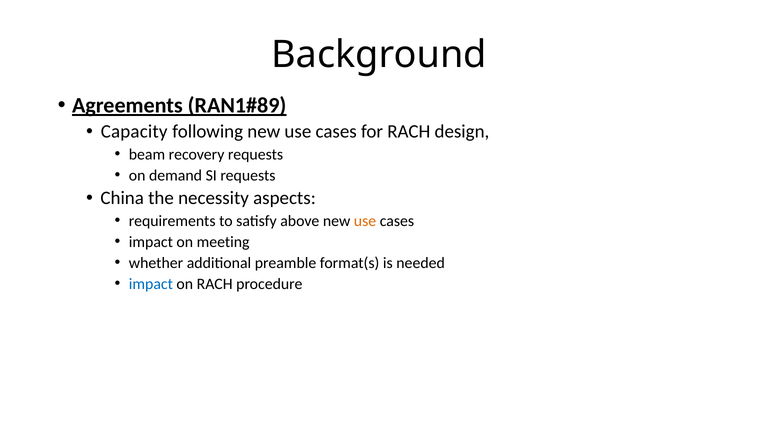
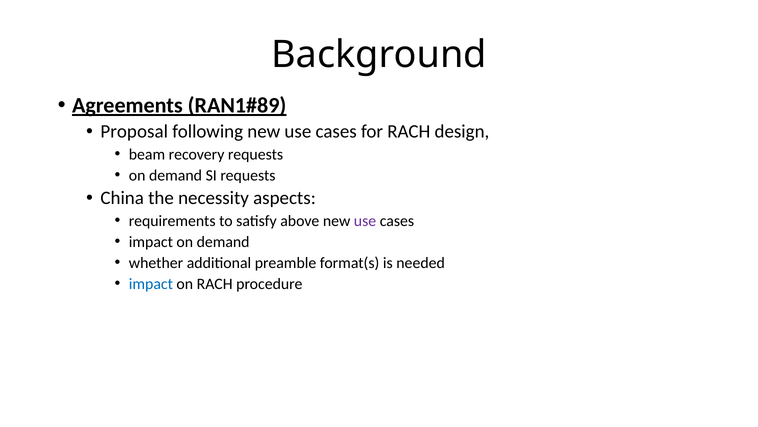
Capacity: Capacity -> Proposal
use at (365, 220) colour: orange -> purple
impact on meeting: meeting -> demand
